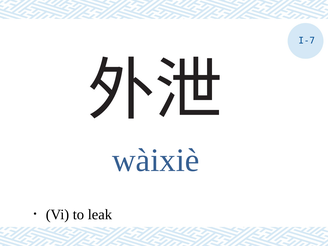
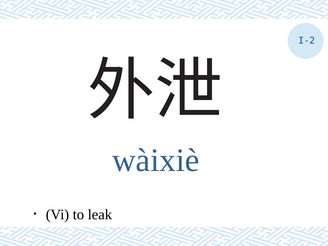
I-7: I-7 -> I-2
